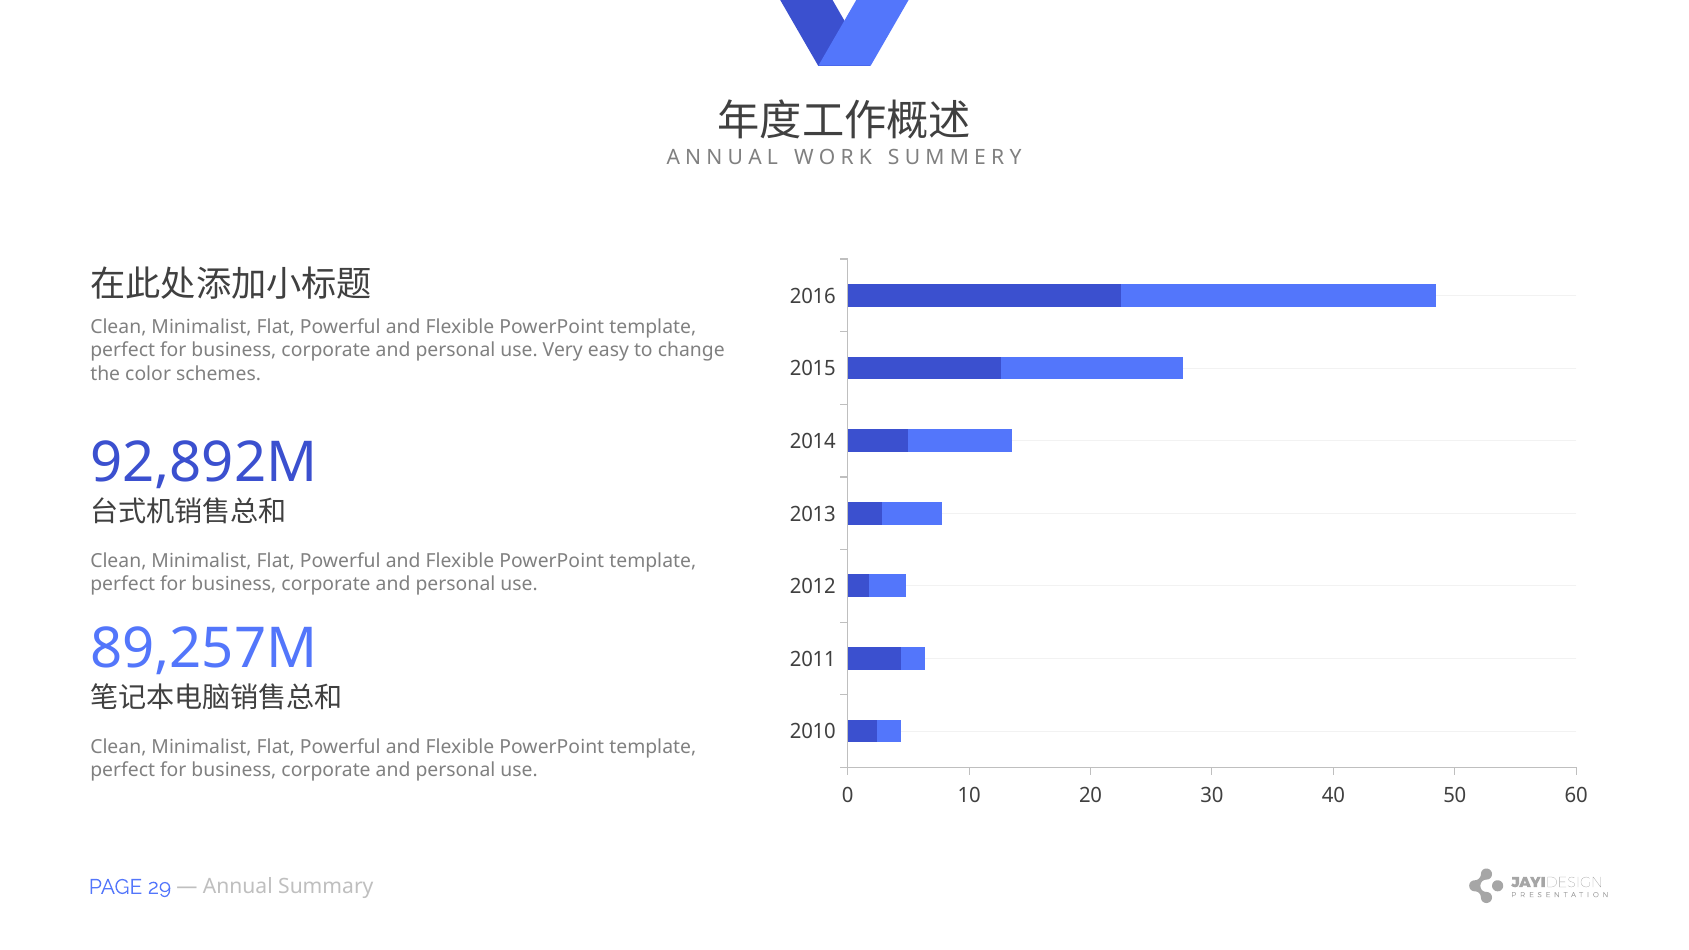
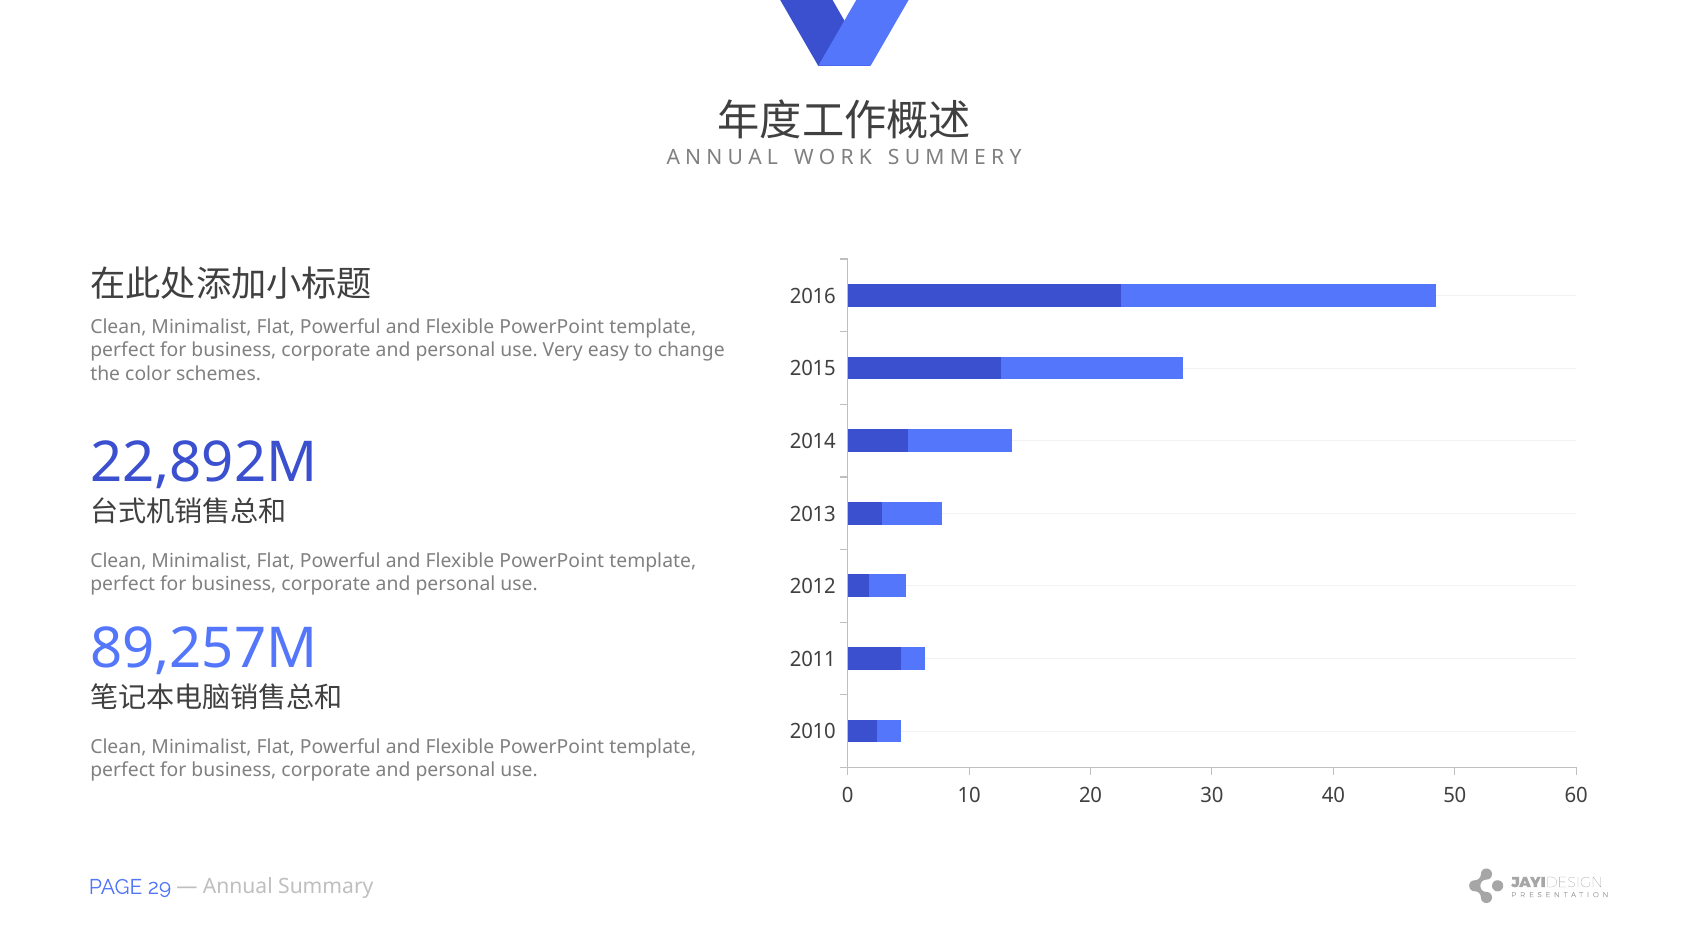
92,892M: 92,892M -> 22,892M
